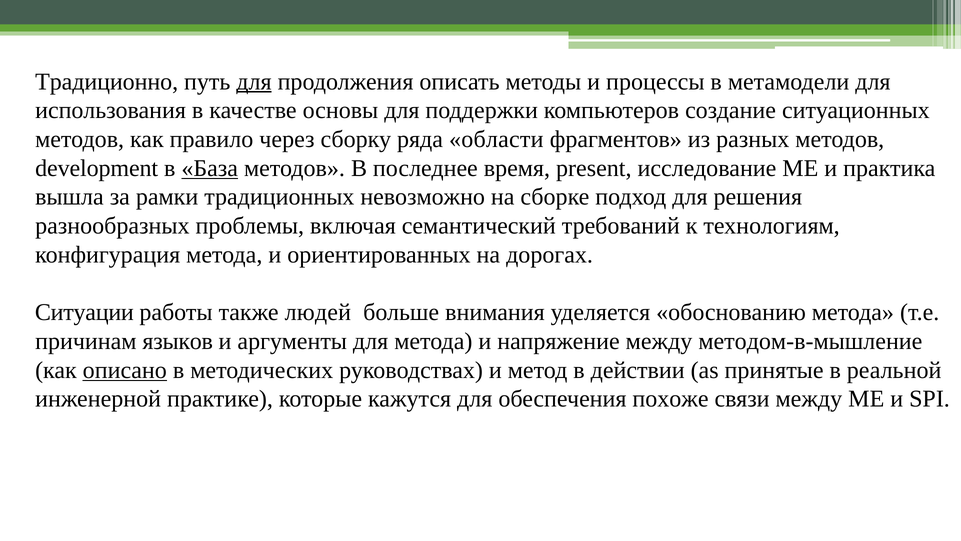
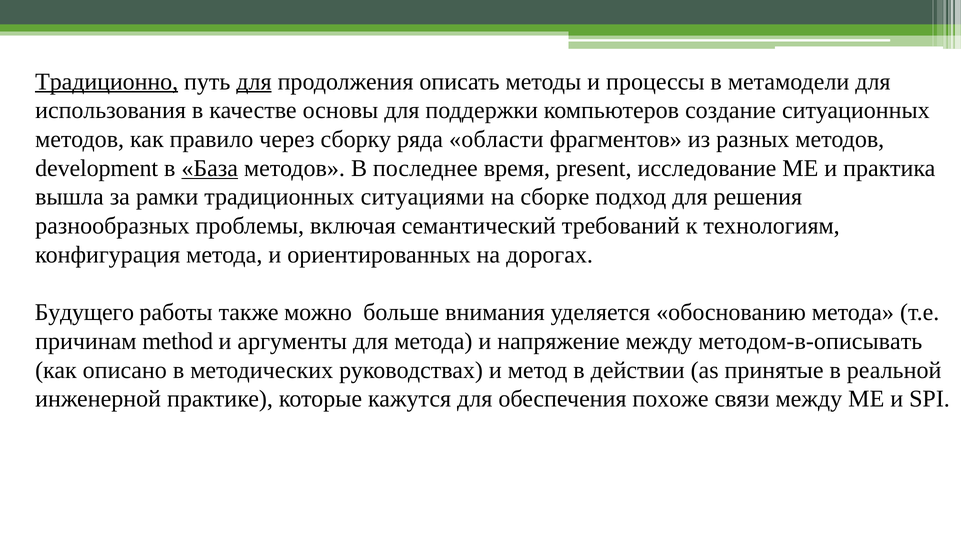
Традиционно underline: none -> present
невозможно: невозможно -> ситуациями
Ситуации: Ситуации -> Будущего
людей: людей -> можно
языков: языков -> method
методом-в-мышление: методом-в-мышление -> методом-в-описывать
описано underline: present -> none
